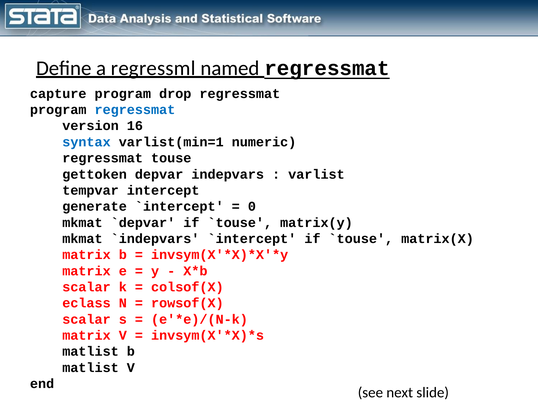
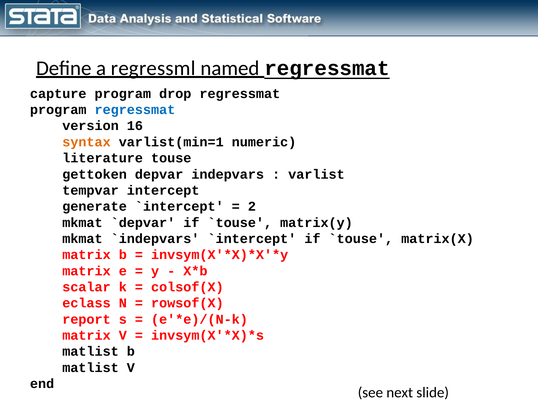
syntax colour: blue -> orange
regressmat at (103, 158): regressmat -> literature
0: 0 -> 2
scalar at (86, 320): scalar -> report
